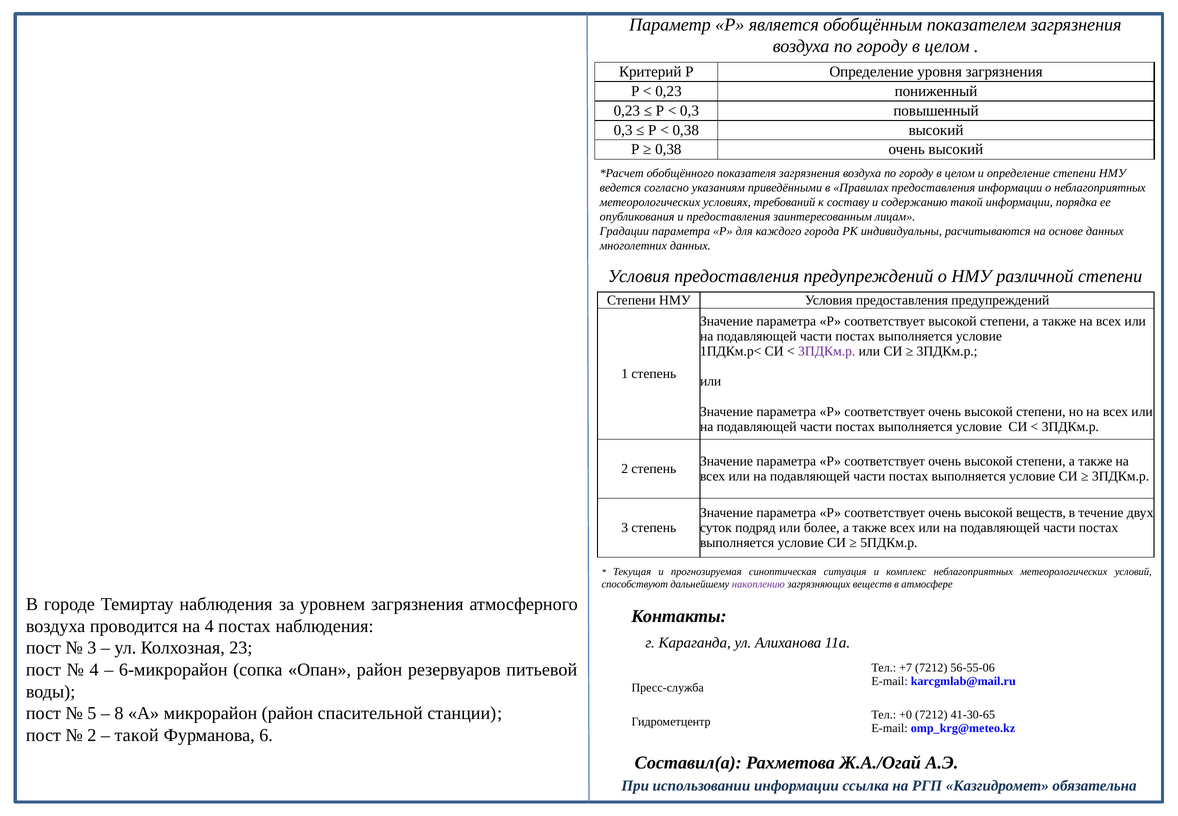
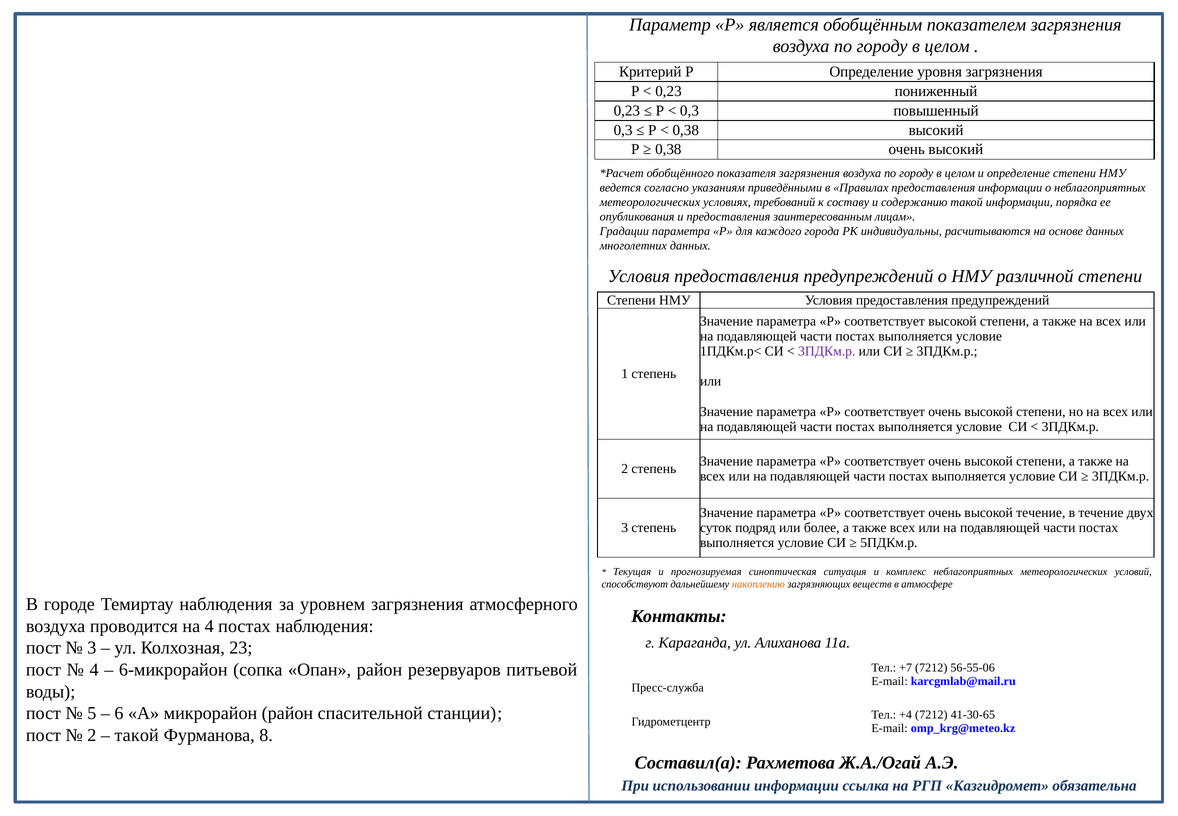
высокой веществ: веществ -> течение
накоплению colour: purple -> orange
8: 8 -> 6
+0: +0 -> +4
6: 6 -> 8
